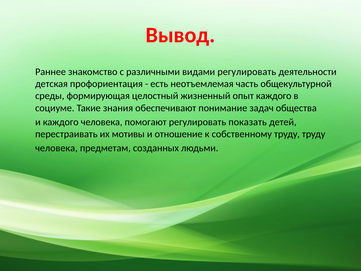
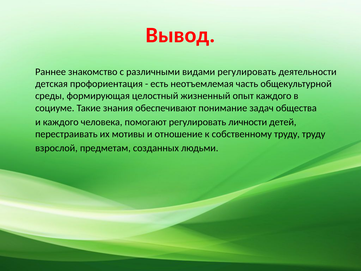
показать: показать -> личности
человека at (56, 148): человека -> взрослой
